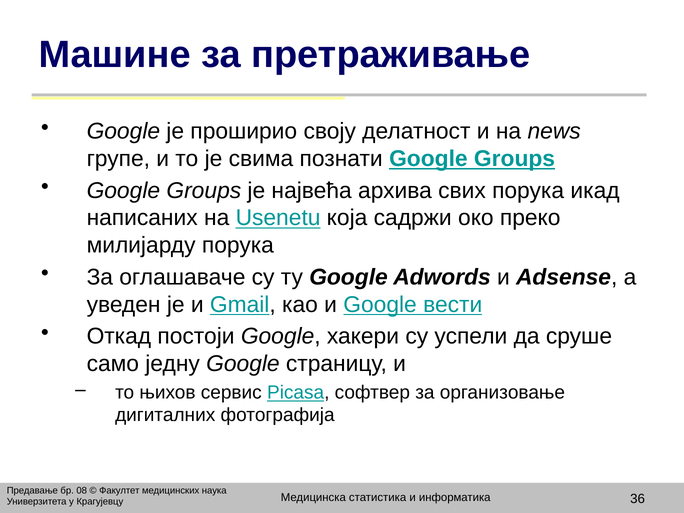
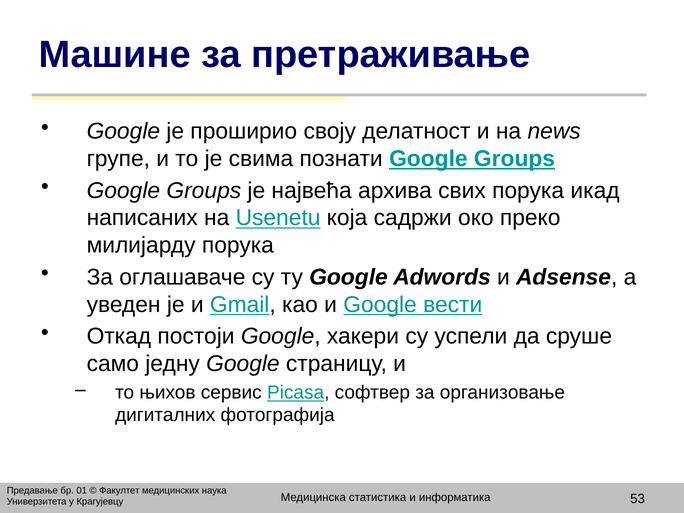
08: 08 -> 01
36: 36 -> 53
